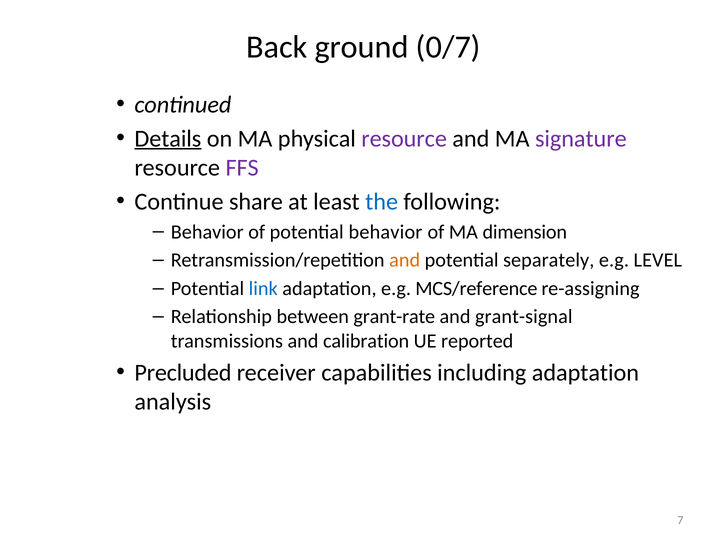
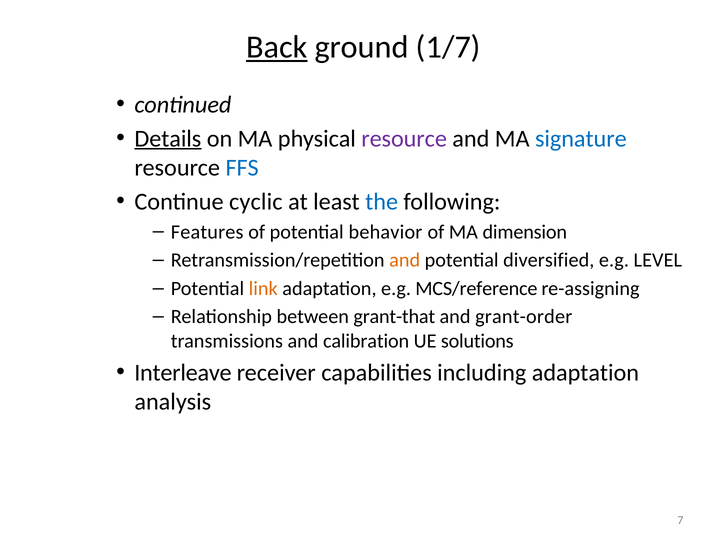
Back underline: none -> present
0/7: 0/7 -> 1/7
signature colour: purple -> blue
FFS colour: purple -> blue
share: share -> cyclic
Behavior at (207, 232): Behavior -> Features
separately: separately -> diversified
link colour: blue -> orange
grant-rate: grant-rate -> grant-that
grant-signal: grant-signal -> grant-order
reported: reported -> solutions
Precluded: Precluded -> Interleave
